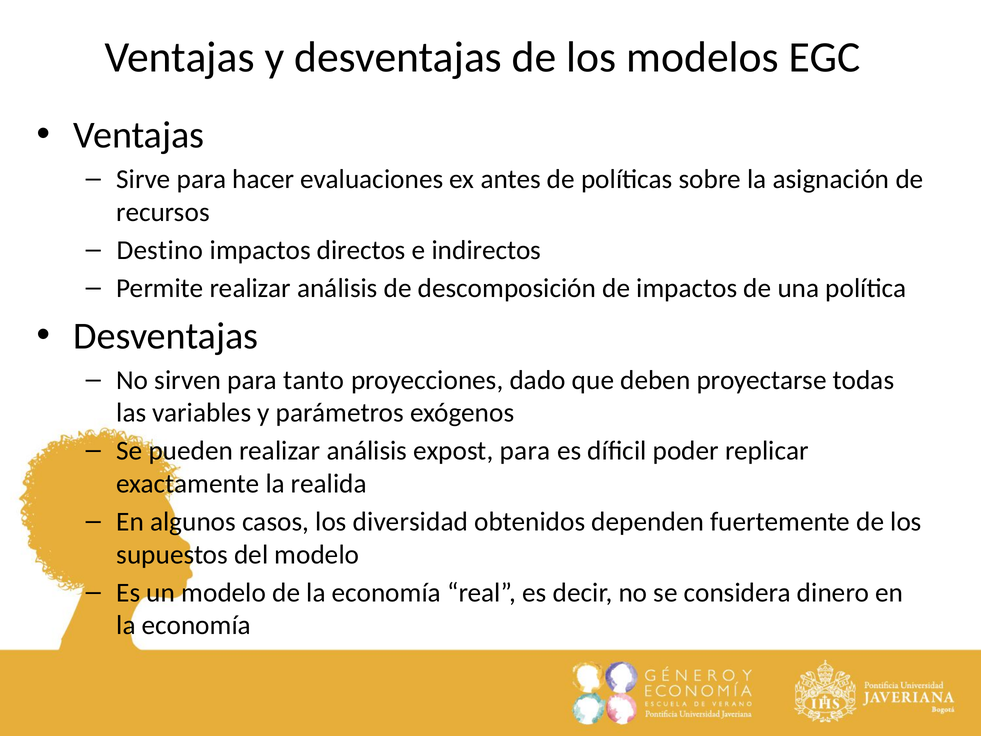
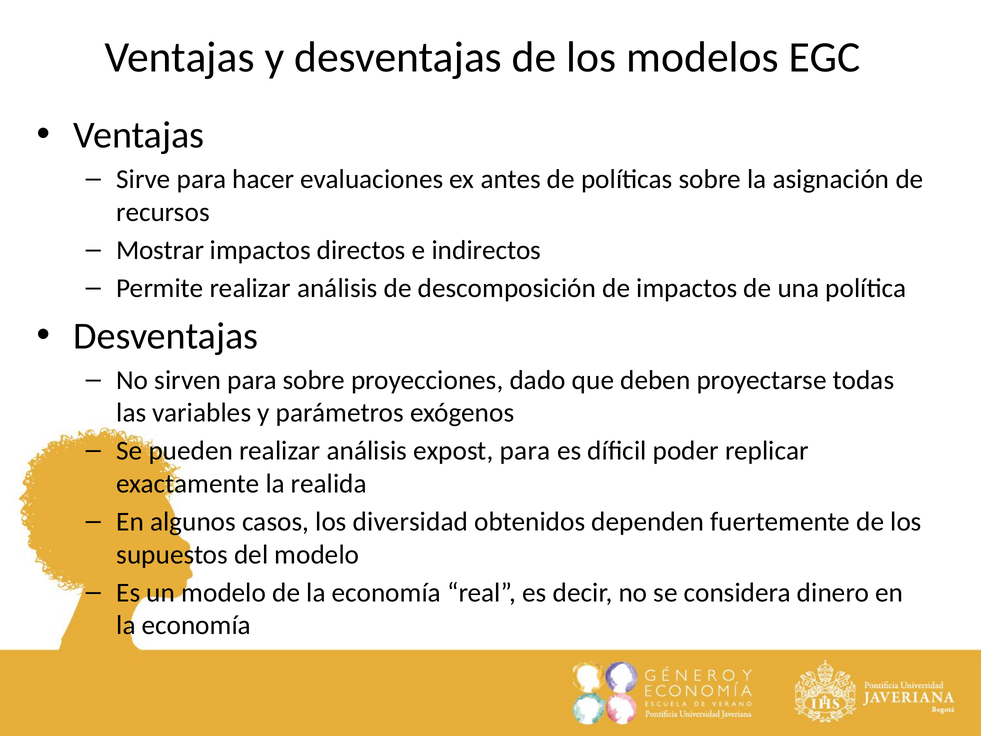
Destino: Destino -> Mostrar
para tanto: tanto -> sobre
